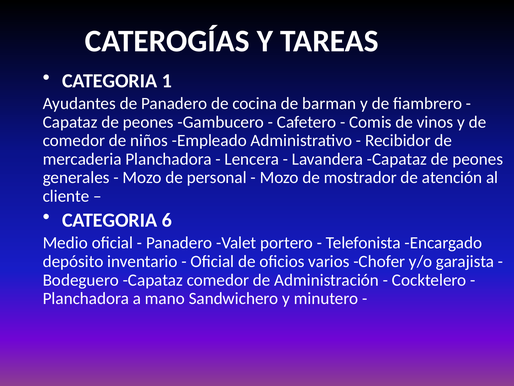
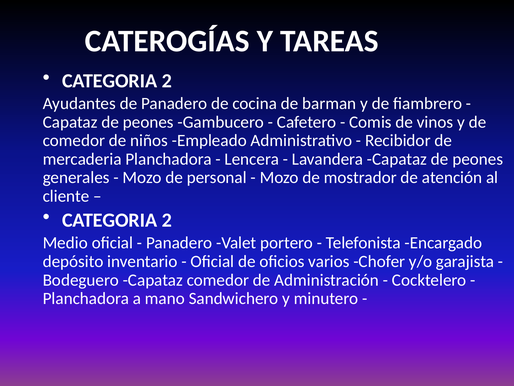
1 at (167, 81): 1 -> 2
6 at (167, 220): 6 -> 2
